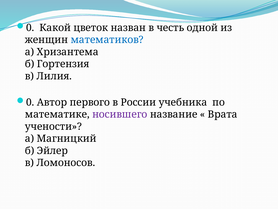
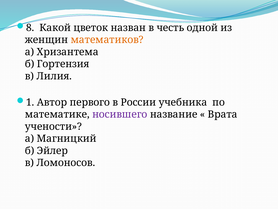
0 at (30, 28): 0 -> 8
математиков colour: blue -> orange
0 at (30, 102): 0 -> 1
